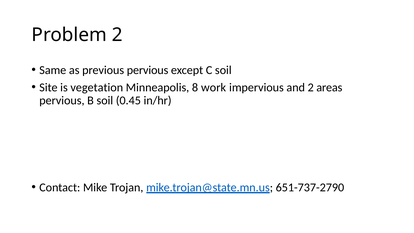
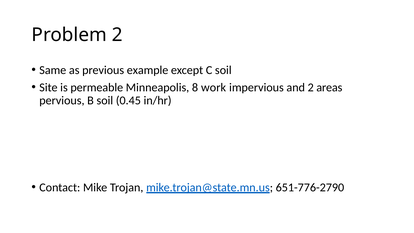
previous pervious: pervious -> example
vegetation: vegetation -> permeable
651-737-2790: 651-737-2790 -> 651-776-2790
